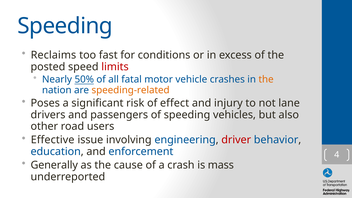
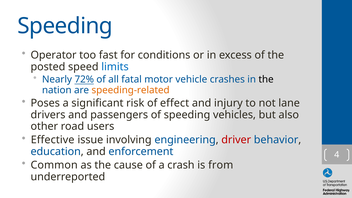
Reclaims: Reclaims -> Operator
limits colour: red -> blue
50%: 50% -> 72%
the at (266, 79) colour: orange -> black
Generally: Generally -> Common
mass: mass -> from
